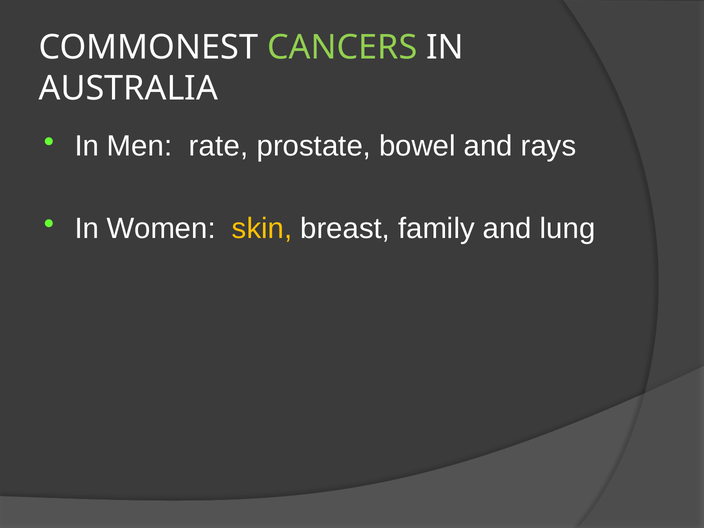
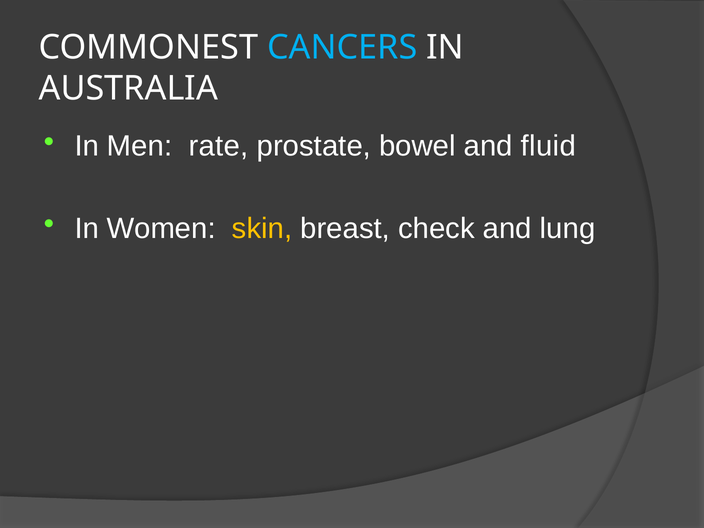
CANCERS colour: light green -> light blue
rays: rays -> fluid
family: family -> check
